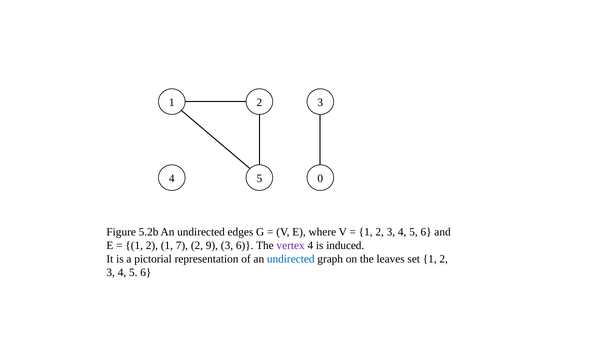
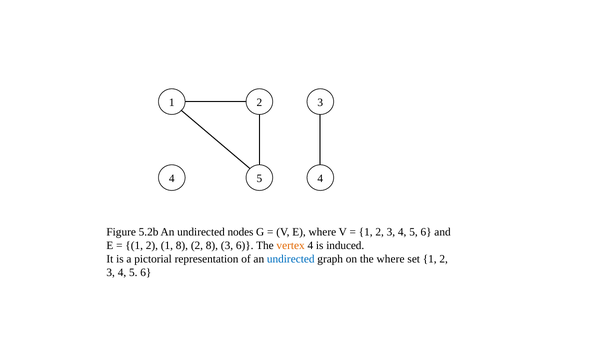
5 0: 0 -> 4
edges: edges -> nodes
1 7: 7 -> 8
2 9: 9 -> 8
vertex colour: purple -> orange
the leaves: leaves -> where
